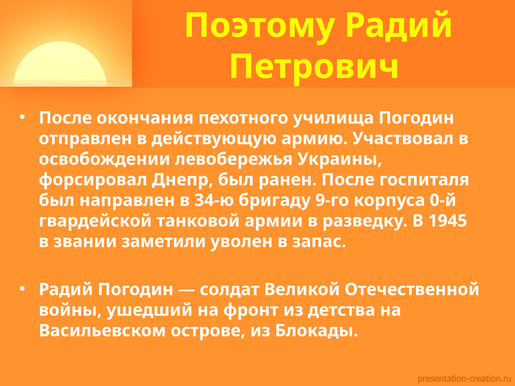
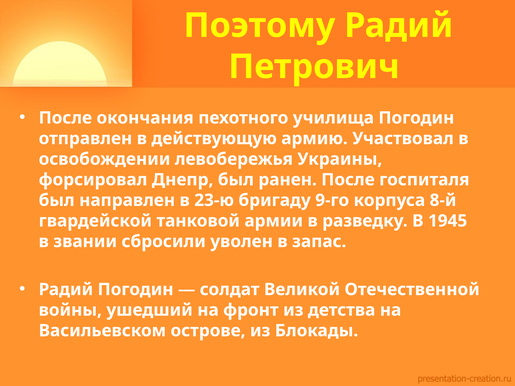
34-ю: 34-ю -> 23-ю
0-й: 0-й -> 8-й
заметили: заметили -> сбросили
